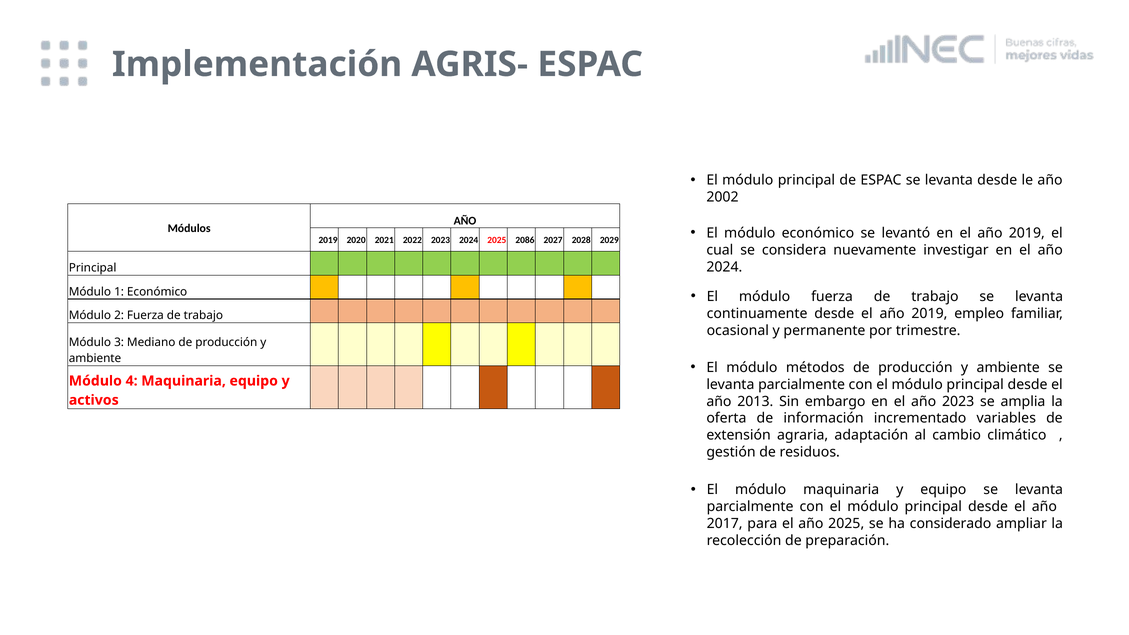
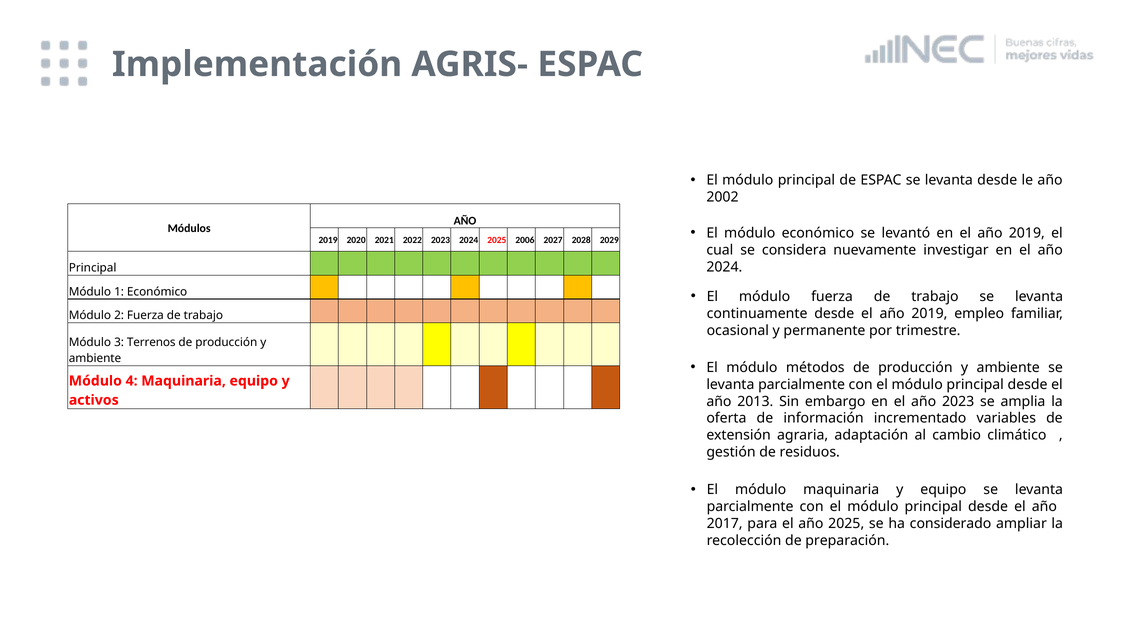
2086: 2086 -> 2006
Mediano: Mediano -> Terrenos
